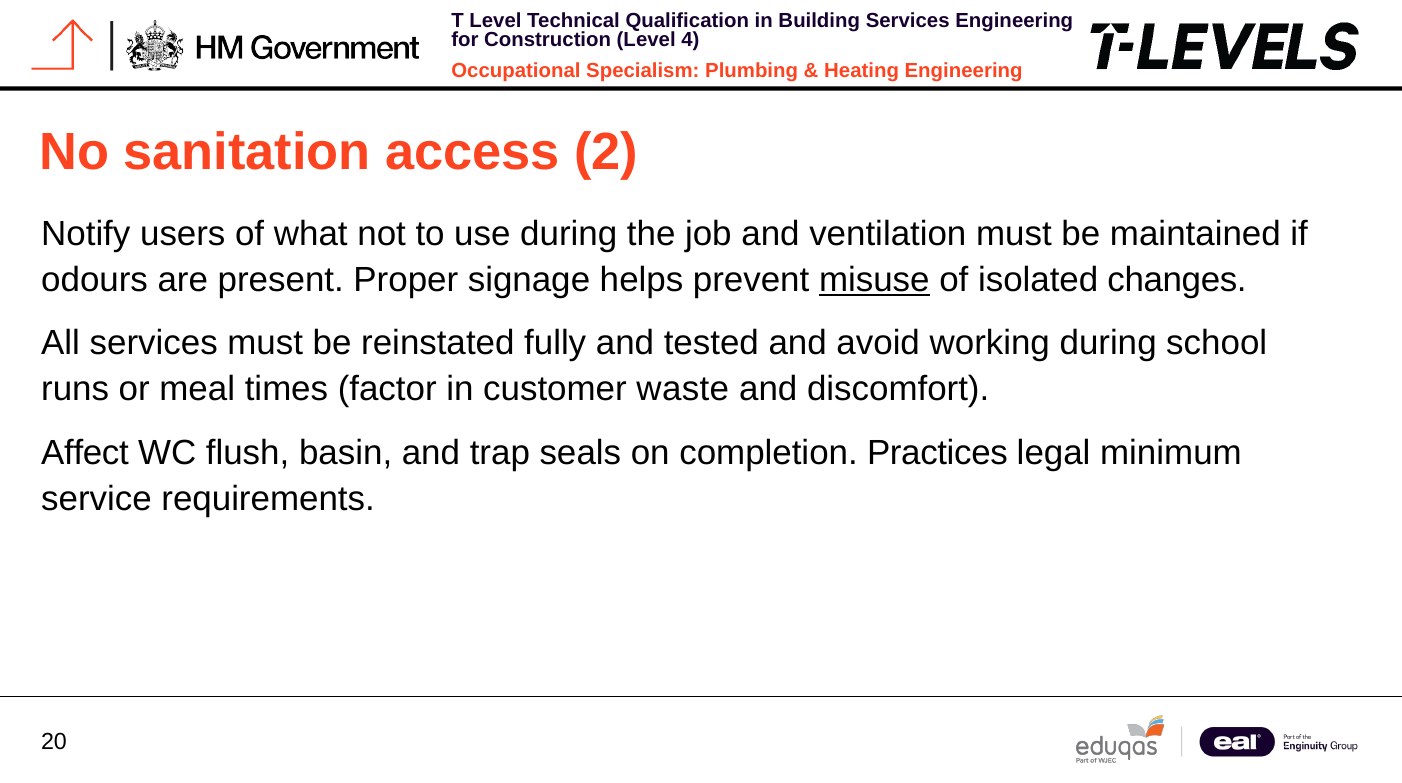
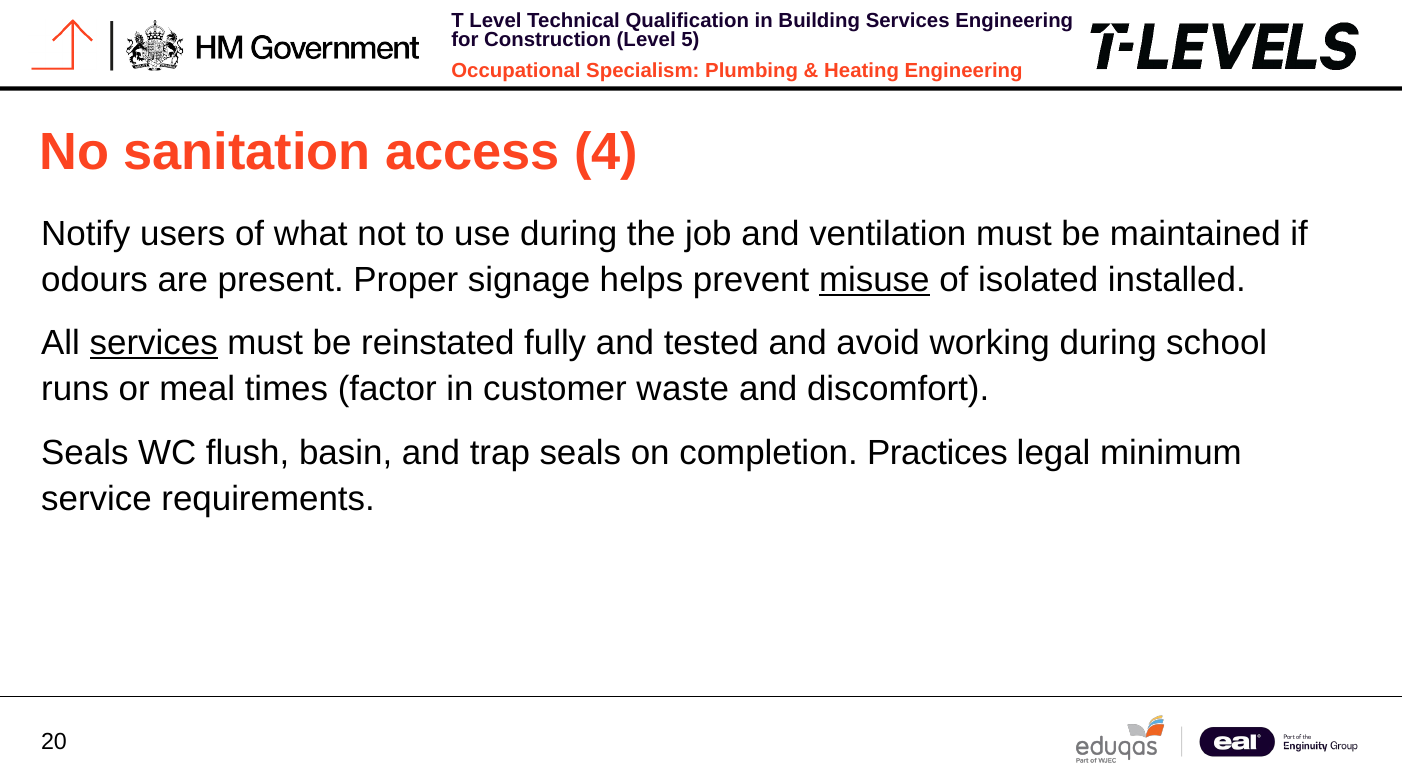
4: 4 -> 5
2: 2 -> 4
changes: changes -> installed
services at (154, 343) underline: none -> present
Affect at (85, 453): Affect -> Seals
